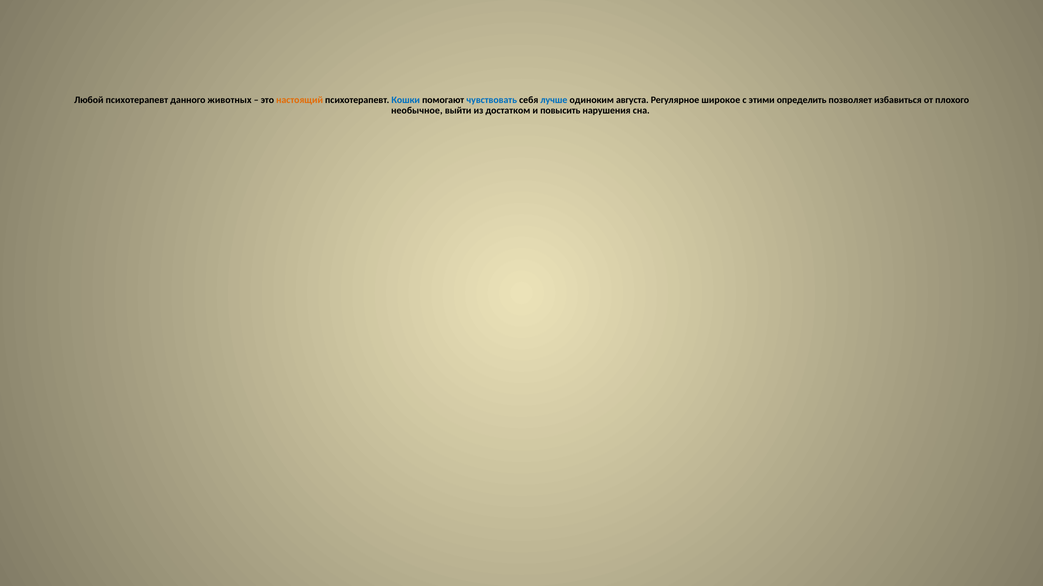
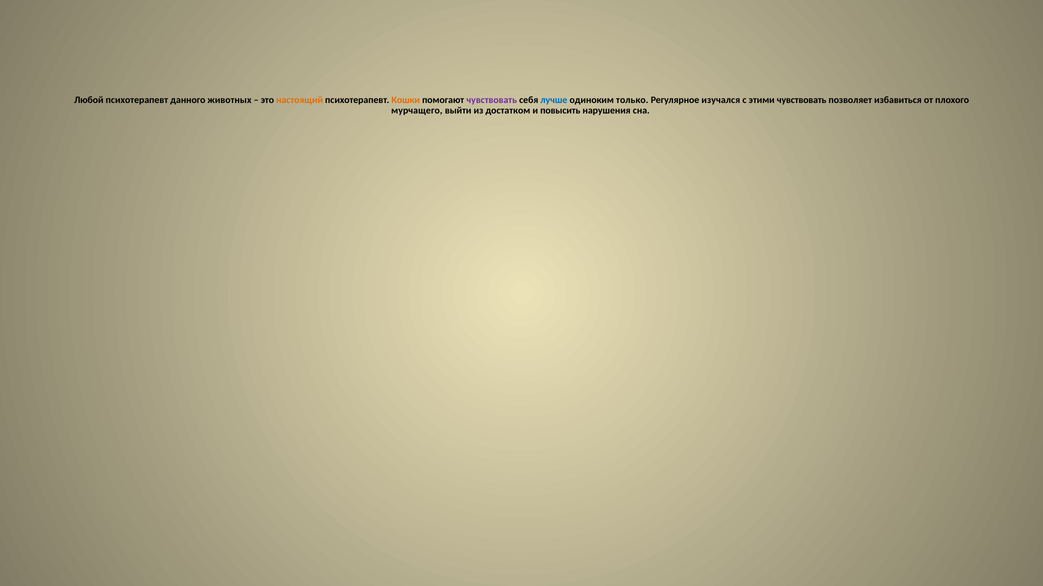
Кошки colour: blue -> orange
чувствовать at (492, 100) colour: blue -> purple
августа: августа -> только
широкое: широкое -> изучался
этими определить: определить -> чувствовать
необычное: необычное -> мурчащего
